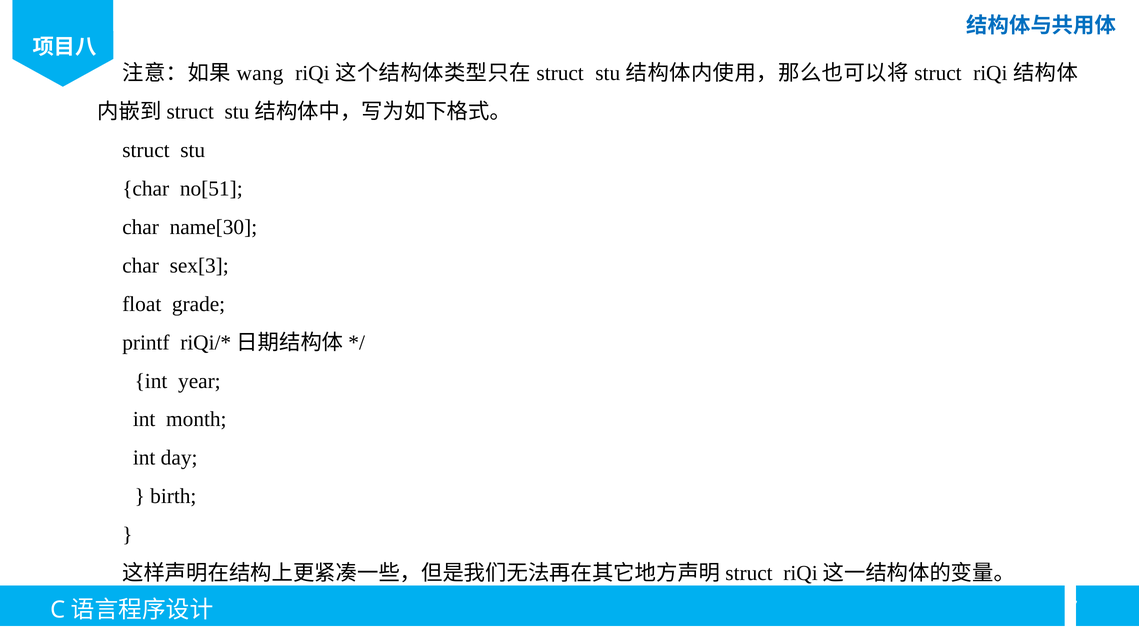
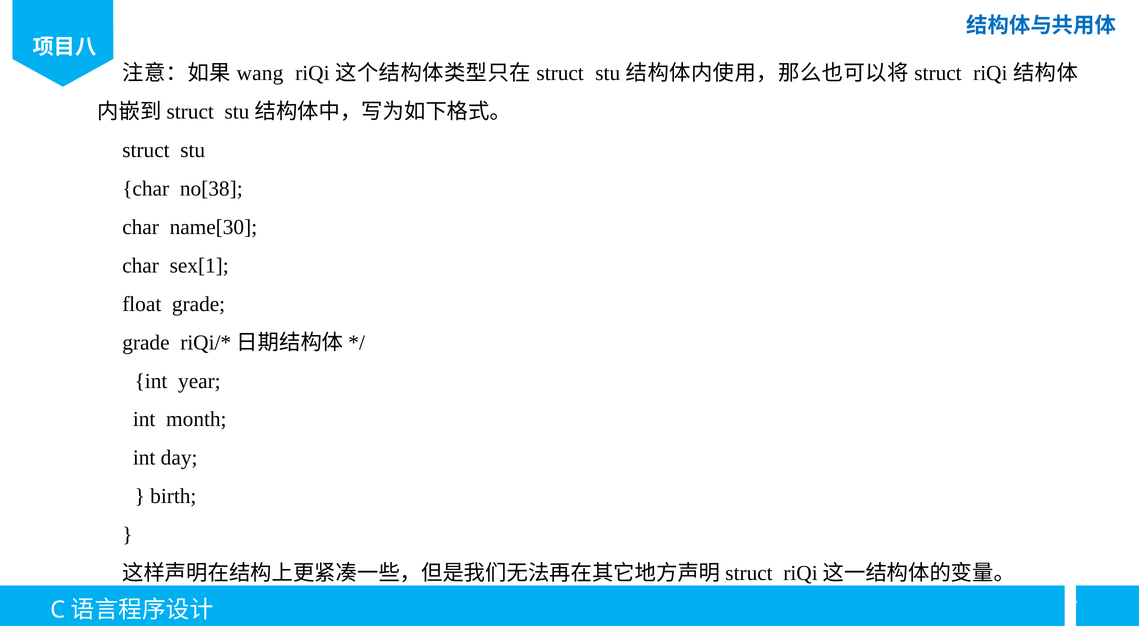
no[51: no[51 -> no[38
sex[3: sex[3 -> sex[1
printf at (146, 342): printf -> grade
